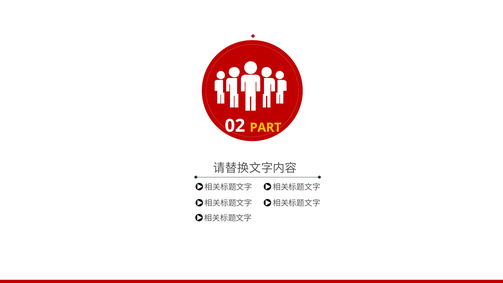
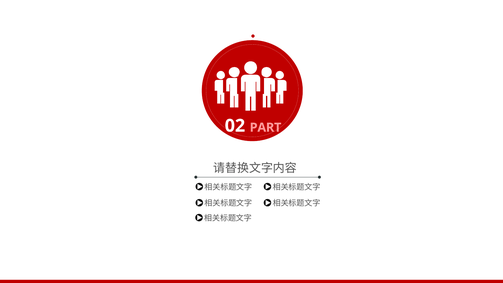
PART colour: yellow -> pink
